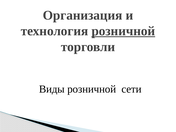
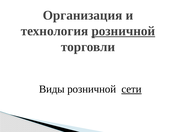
сети underline: none -> present
